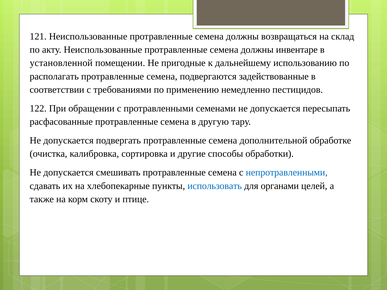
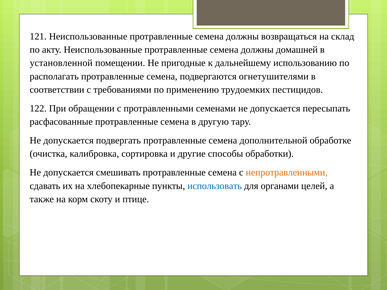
инвентаре: инвентаре -> домашней
задействованные: задействованные -> огнетушителями
немедленно: немедленно -> трудоемких
непротравленными colour: blue -> orange
